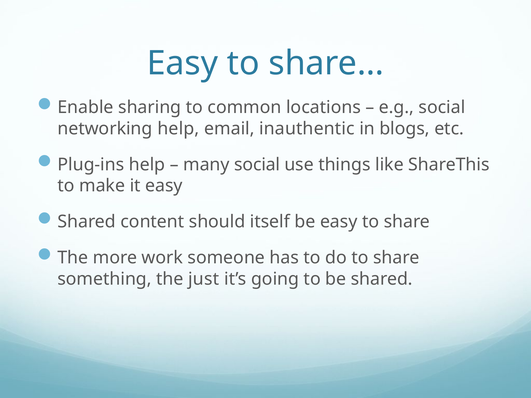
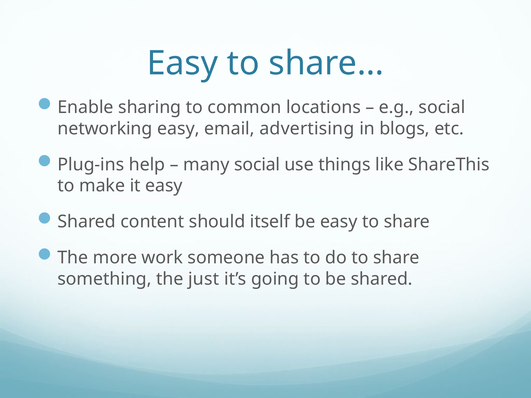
networking help: help -> easy
inauthentic: inauthentic -> advertising
